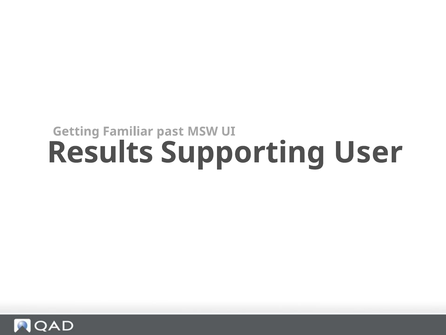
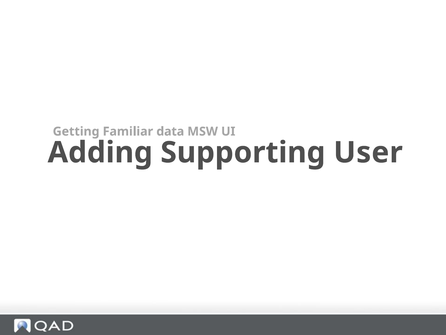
past: past -> data
Results: Results -> Adding
